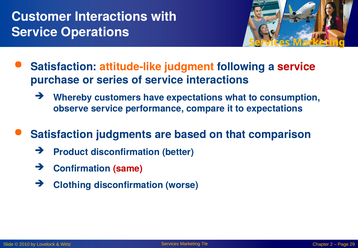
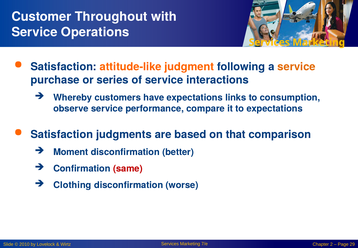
Customer Interactions: Interactions -> Throughout
service at (297, 67) colour: red -> orange
what: what -> links
Product: Product -> Moment
